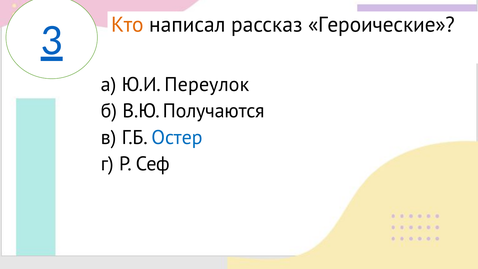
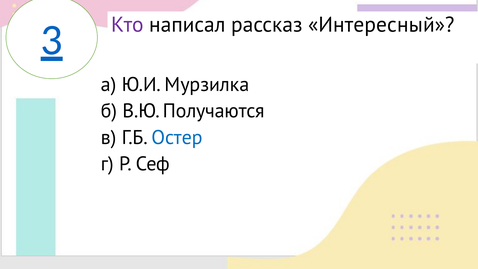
Кто colour: orange -> purple
Героические: Героические -> Интересный
Переулок: Переулок -> Мурзилка
